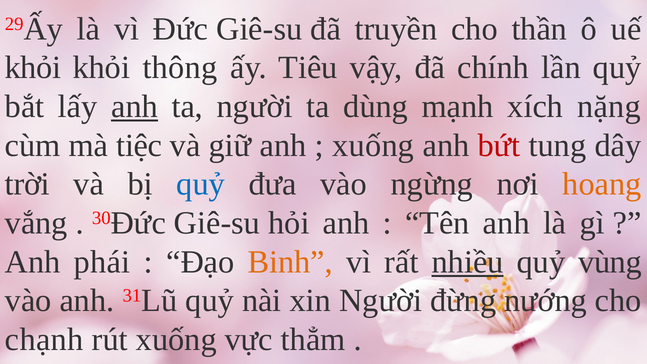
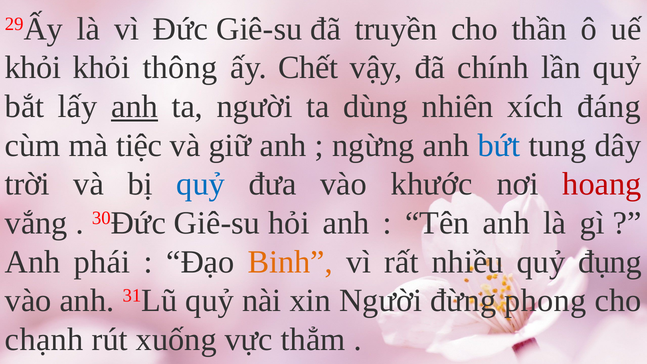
Tiêu: Tiêu -> Chết
mạnh: mạnh -> nhiên
nặng: nặng -> đáng
xuống at (373, 145): xuống -> ngừng
bứt colour: red -> blue
ngừng: ngừng -> khước
hoang colour: orange -> red
nhiều underline: present -> none
vùng: vùng -> đụng
nướng: nướng -> phong
